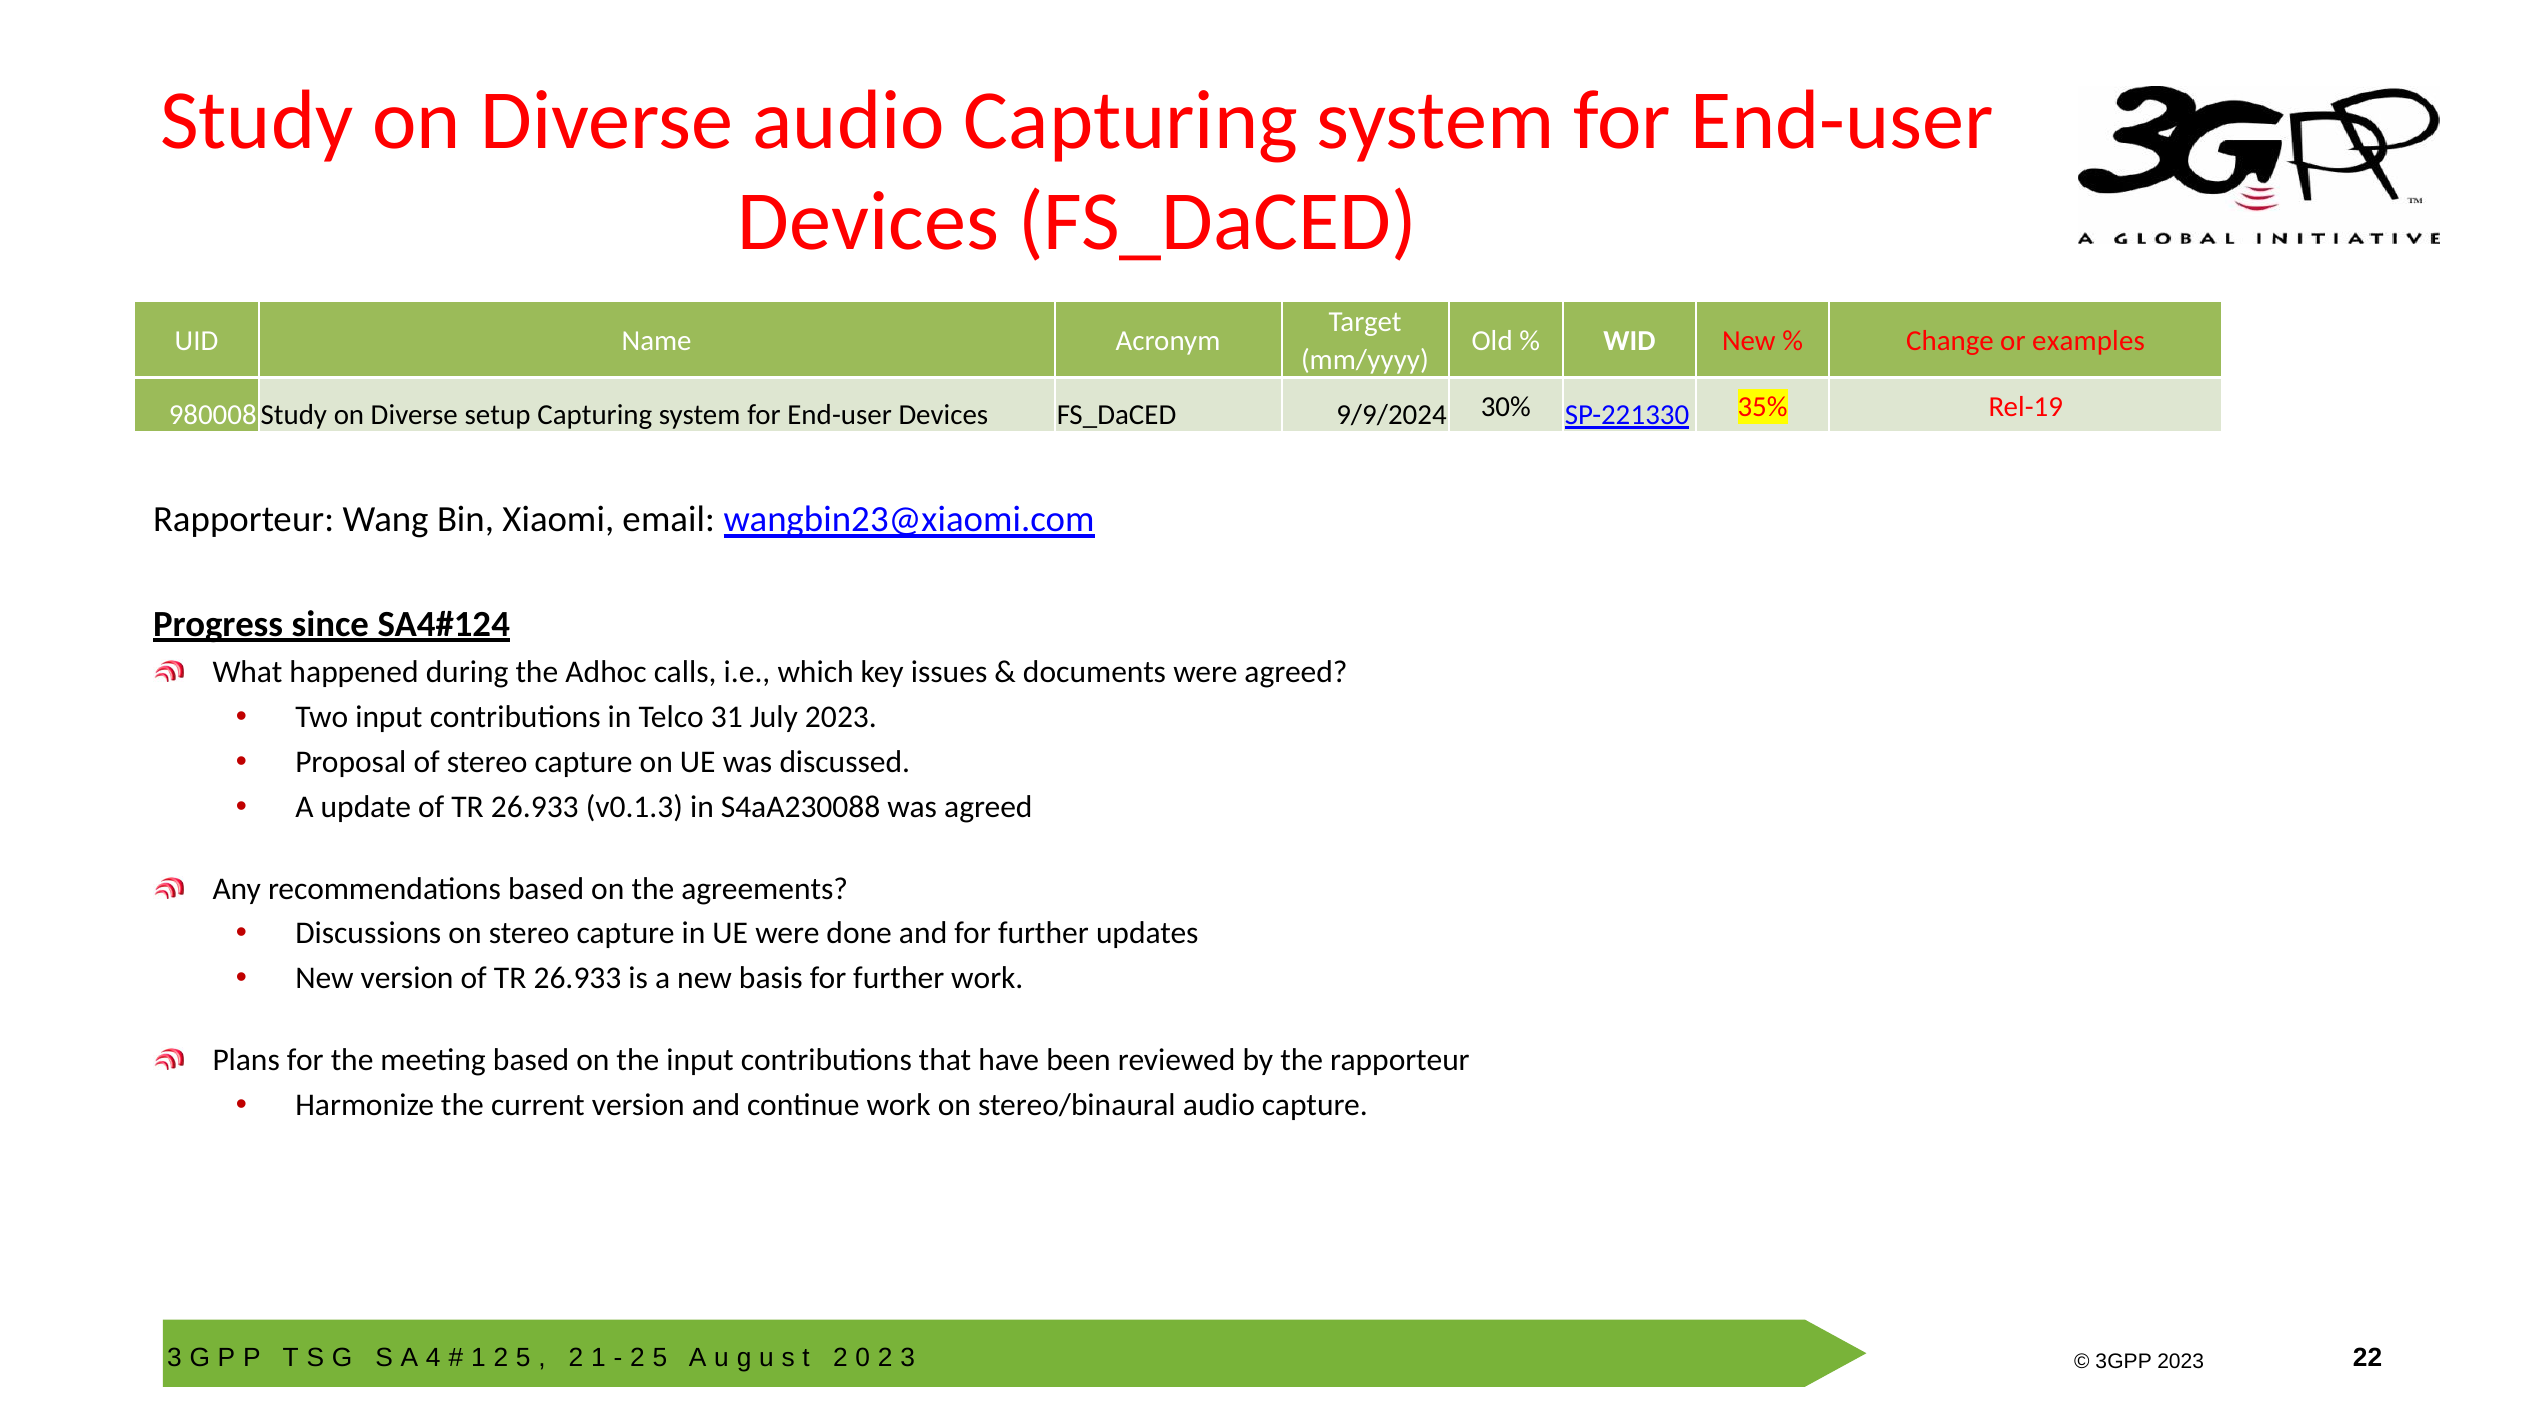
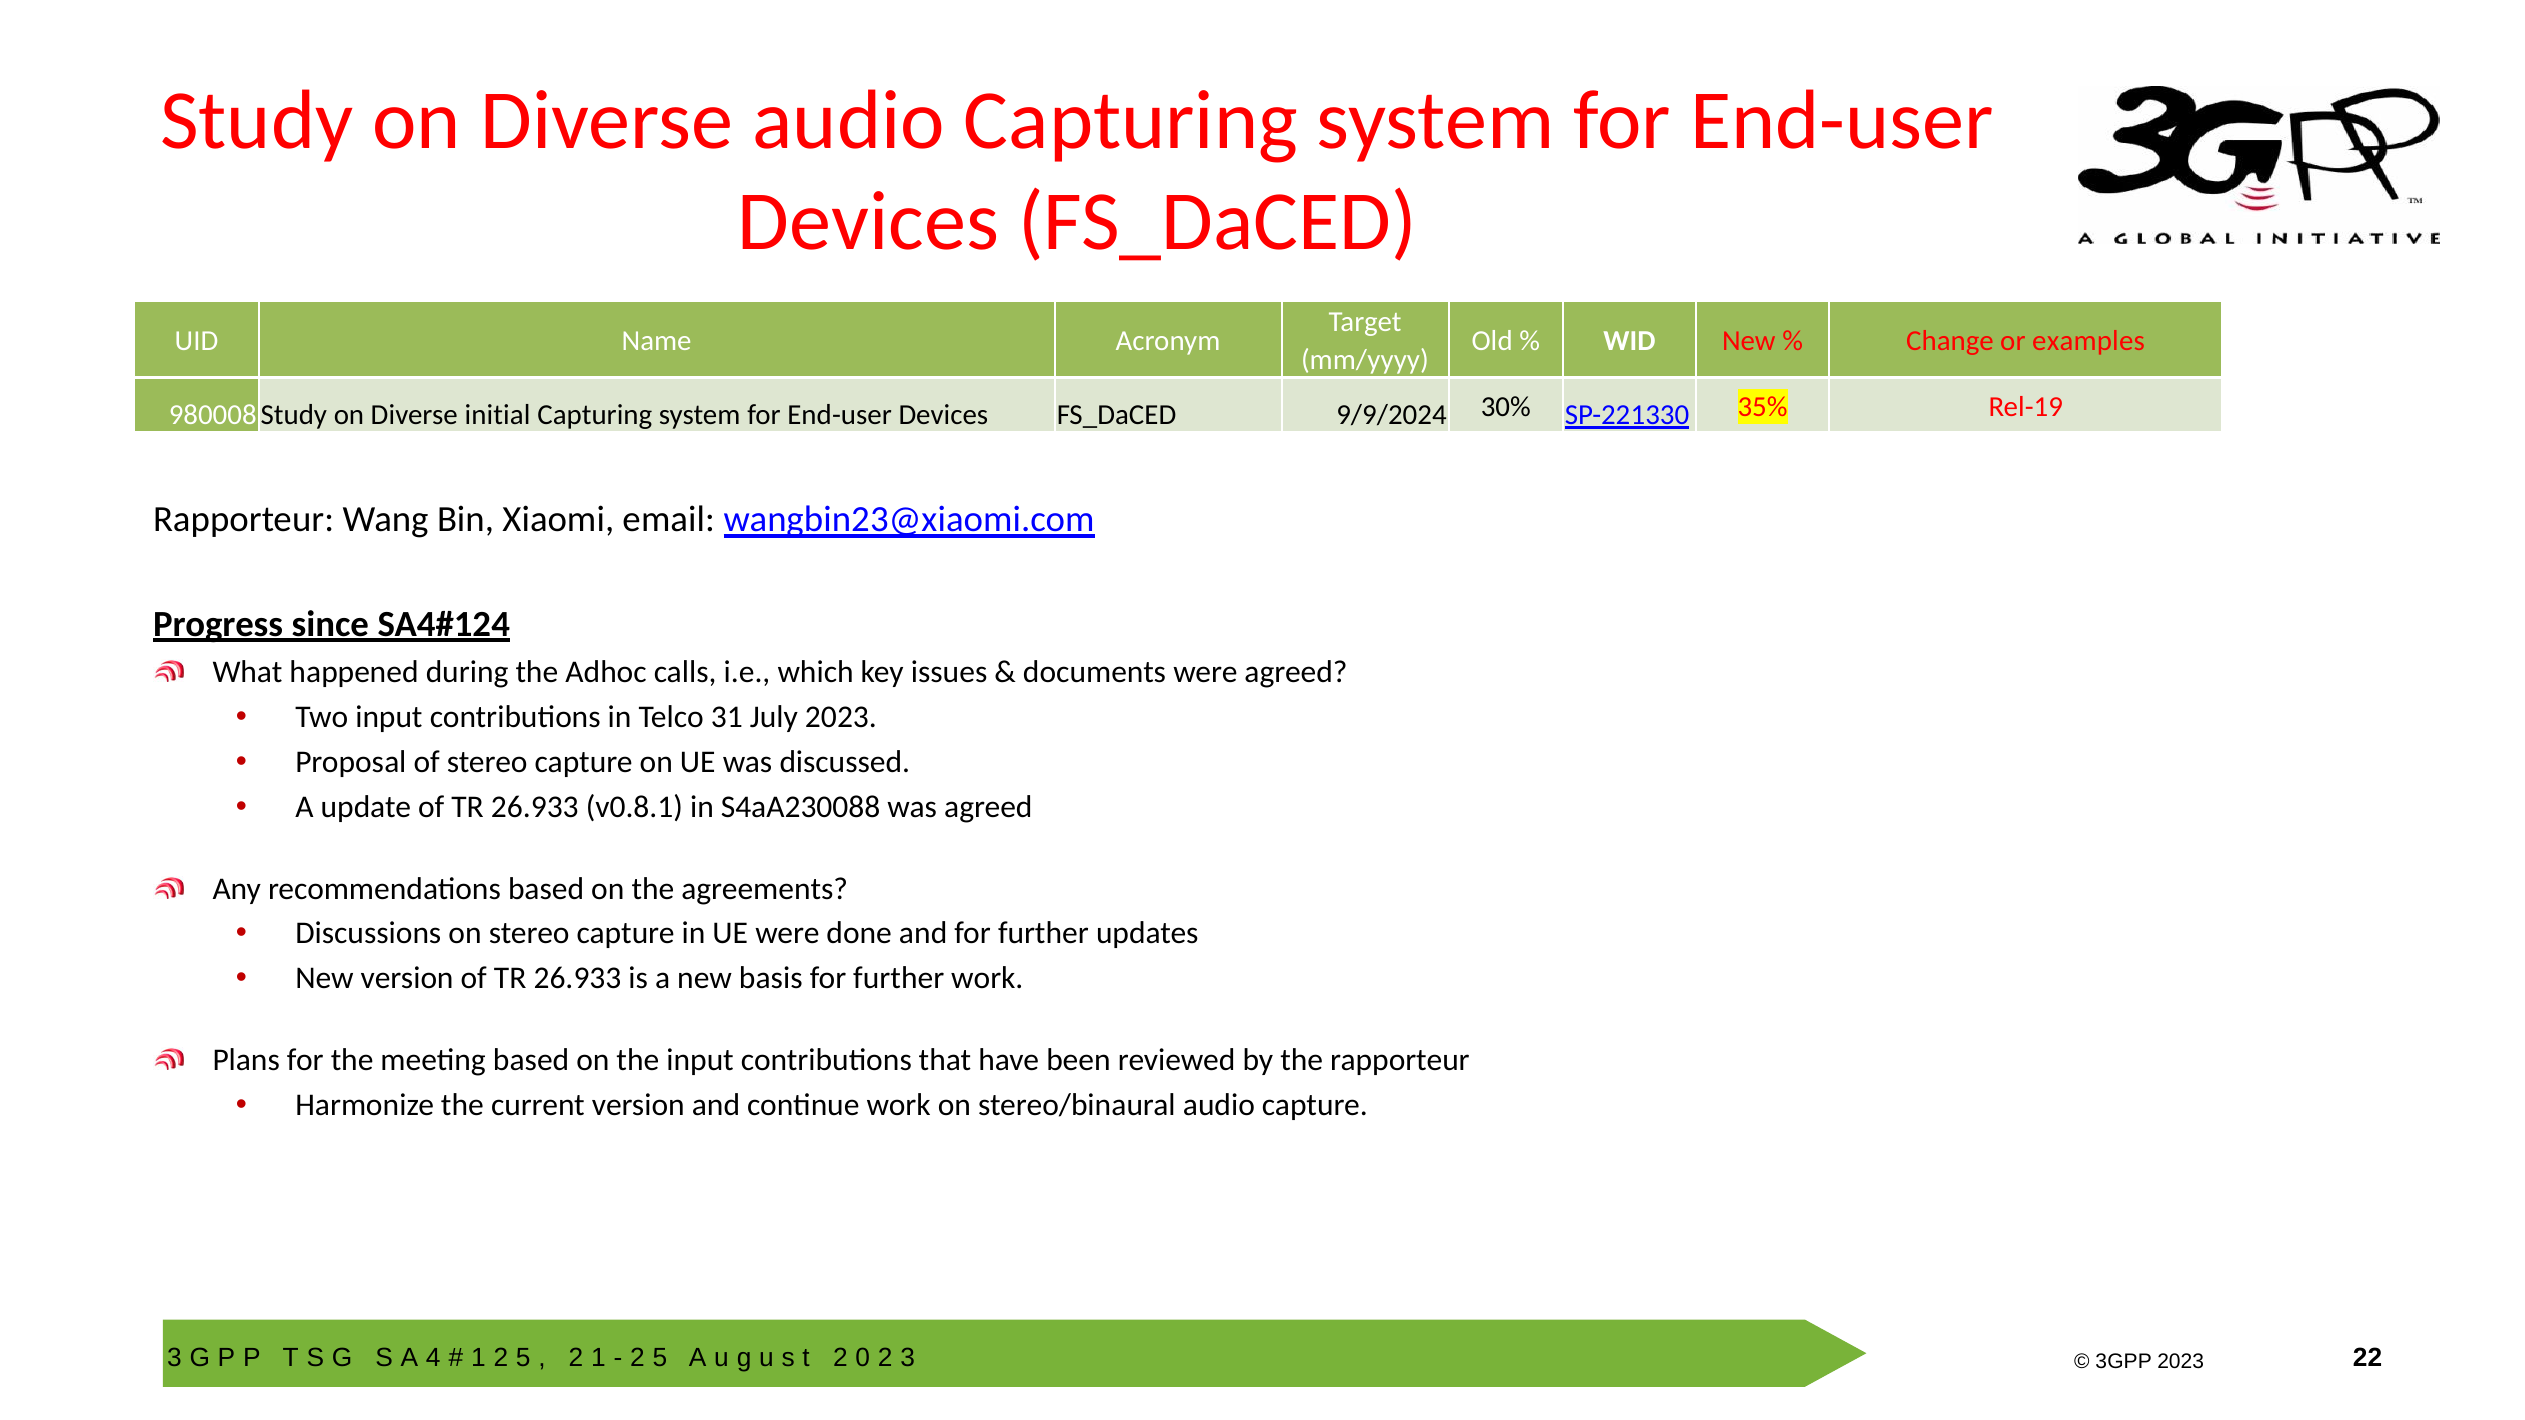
setup: setup -> initial
v0.1.3: v0.1.3 -> v0.8.1
